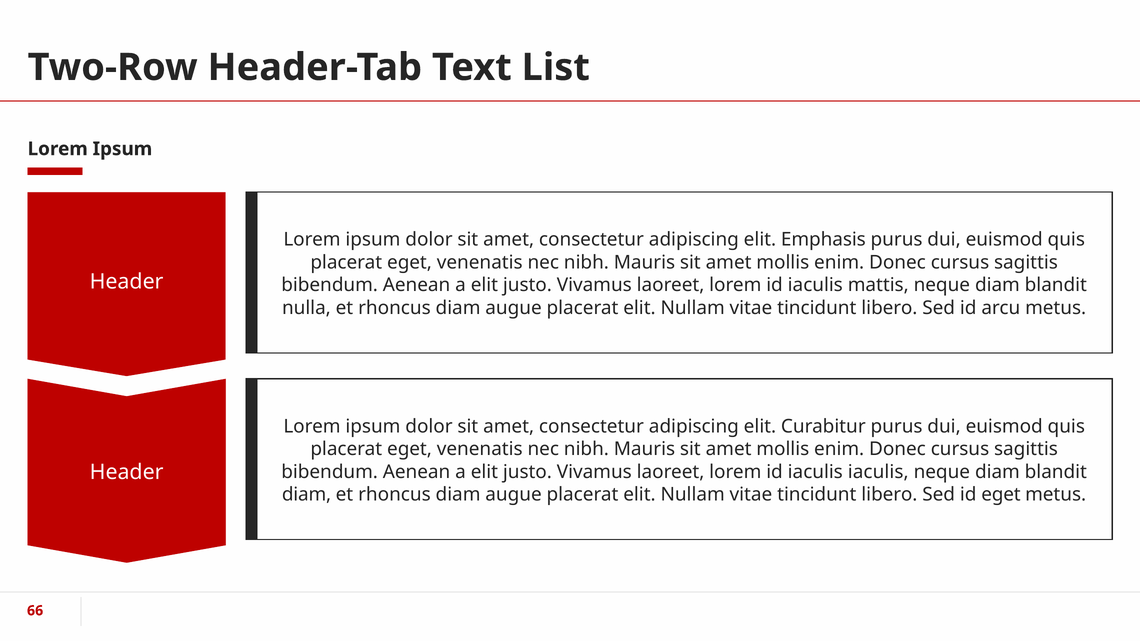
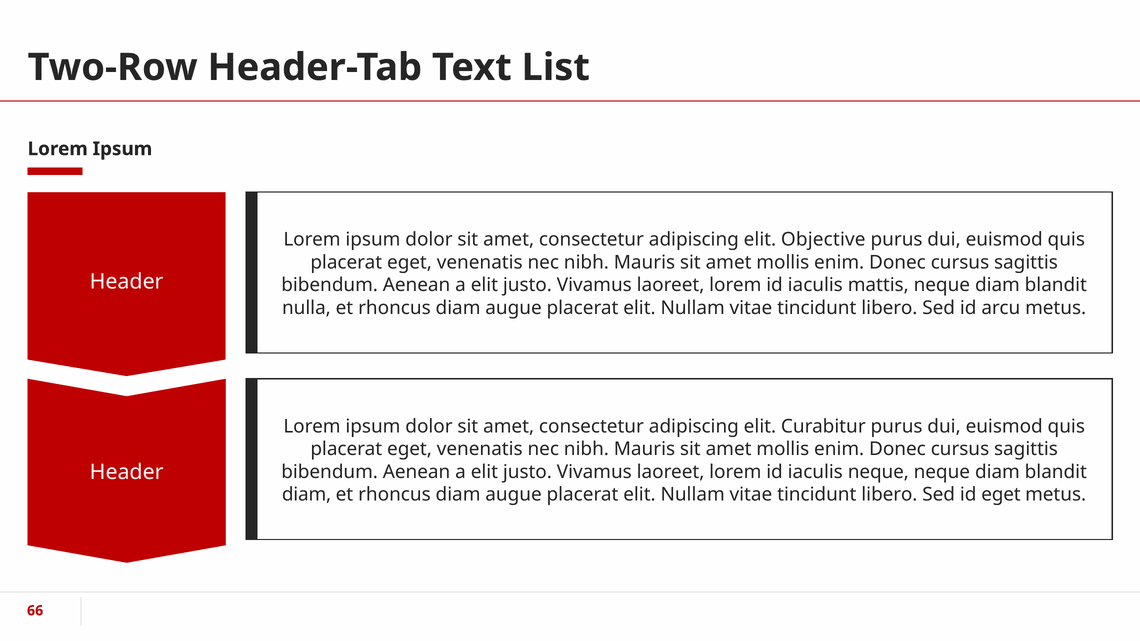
Emphasis: Emphasis -> Objective
iaculis iaculis: iaculis -> neque
